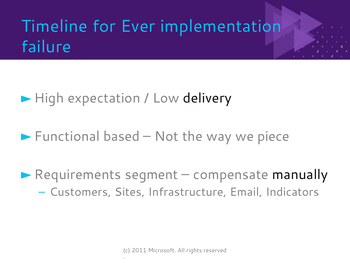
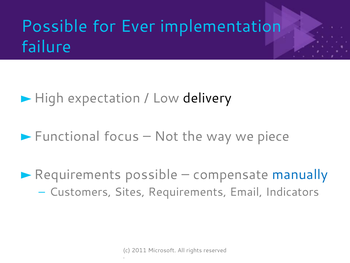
Timeline at (54, 26): Timeline -> Possible
based: based -> focus
segment at (151, 174): segment -> possible
manually colour: black -> blue
Infrastructure: Infrastructure -> Requirements
